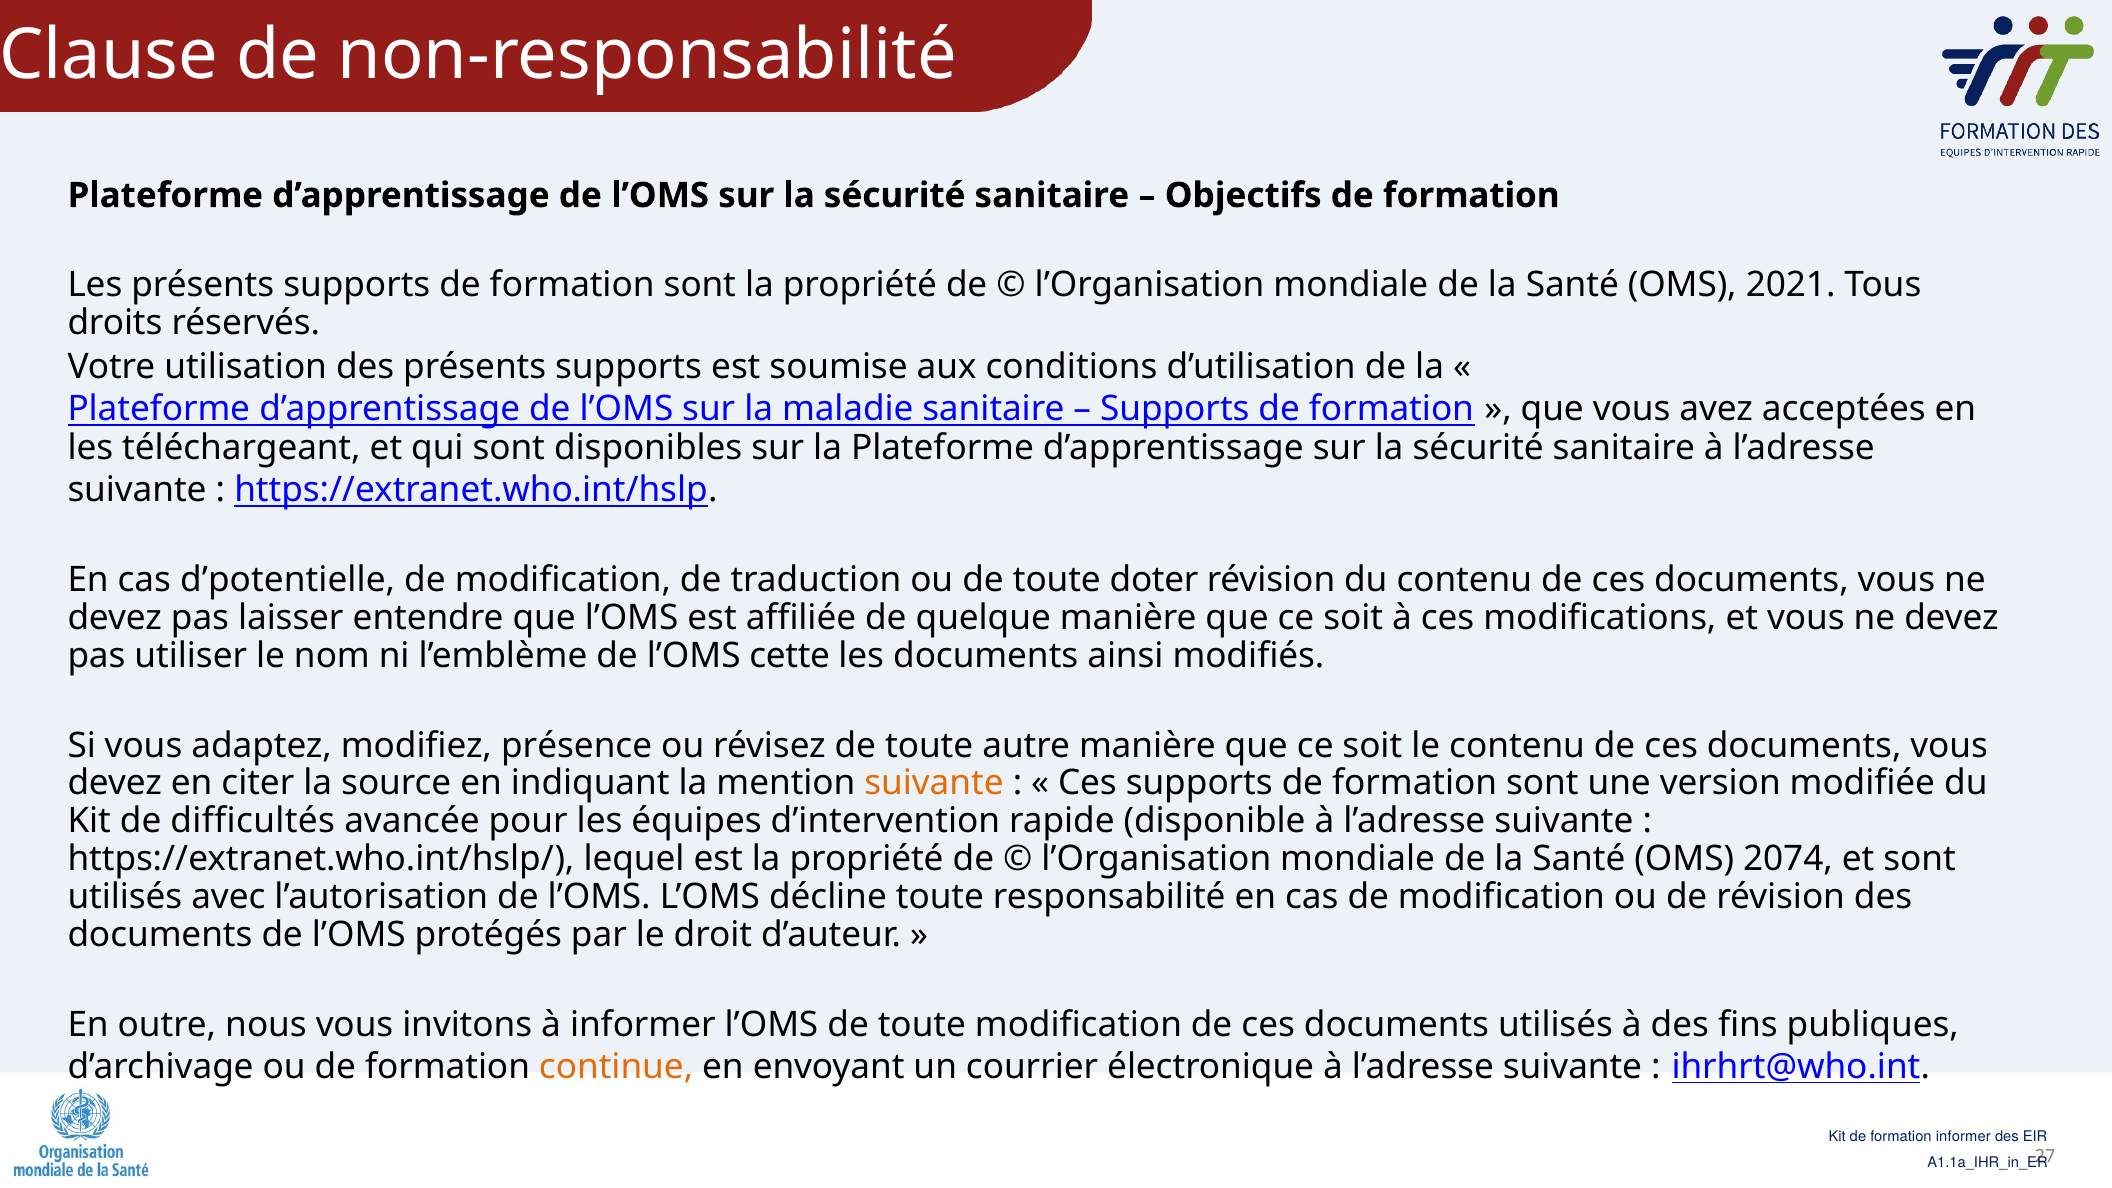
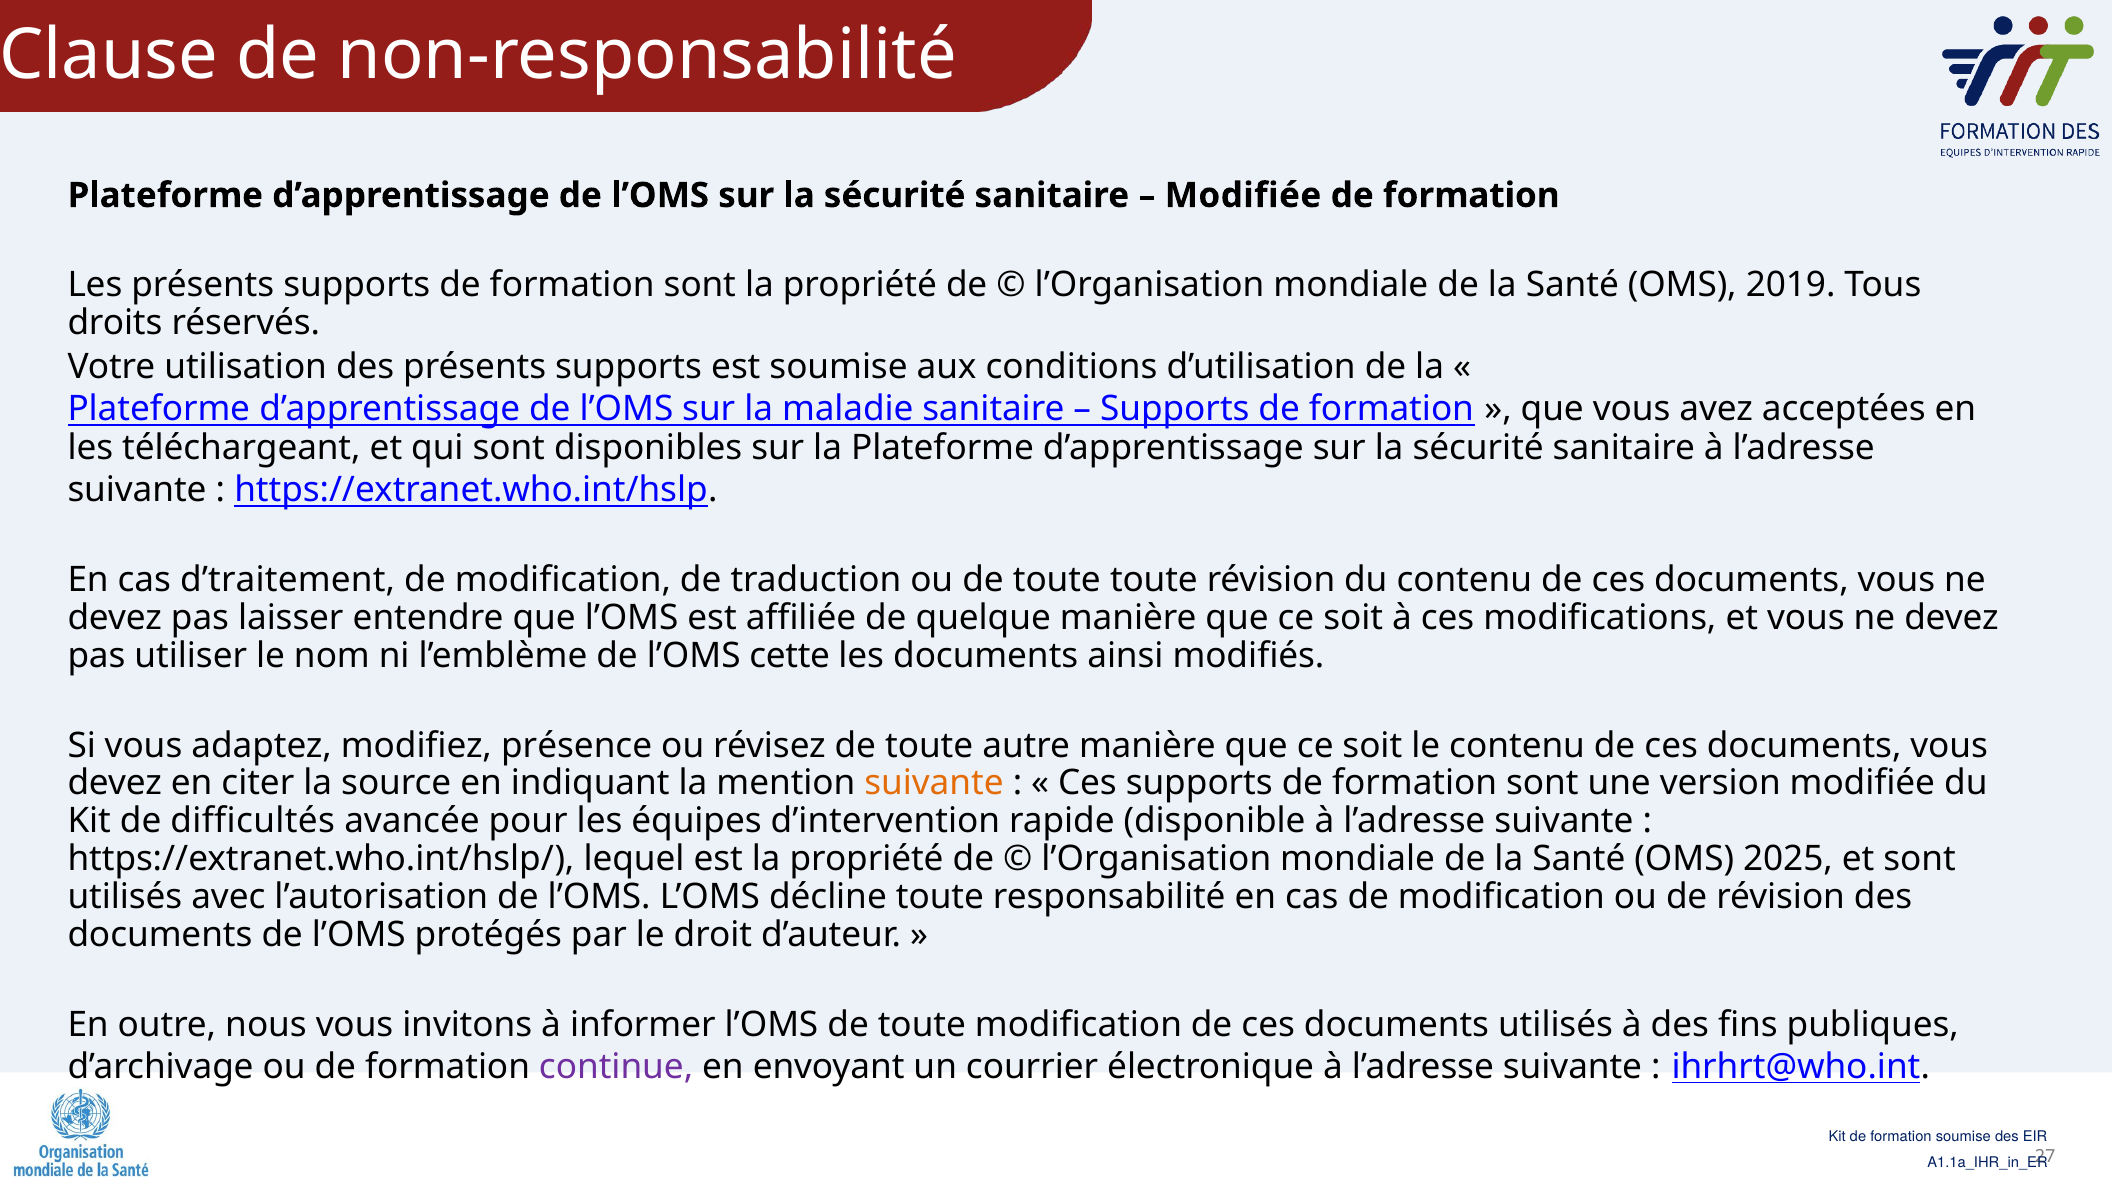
Objectifs at (1243, 195): Objectifs -> Modifiée
2021: 2021 -> 2019
d’potentielle: d’potentielle -> d’traitement
toute doter: doter -> toute
2074: 2074 -> 2025
continue colour: orange -> purple
formation informer: informer -> soumise
